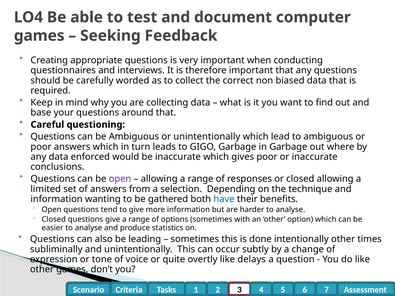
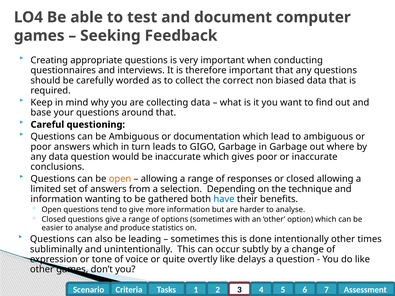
or unintentionally: unintentionally -> documentation
data enforced: enforced -> question
open at (120, 179) colour: purple -> orange
